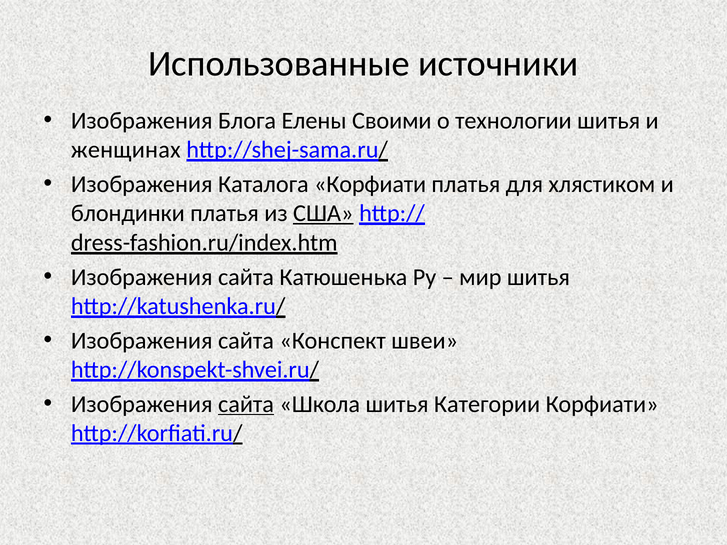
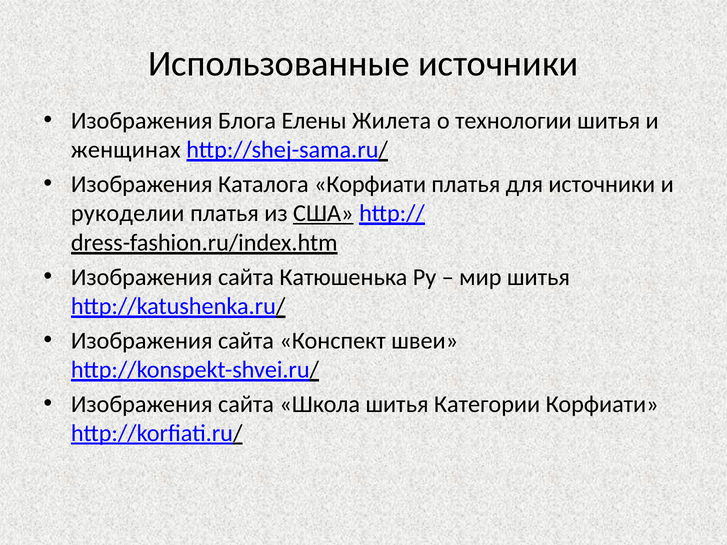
Своими: Своими -> Жилета
для хлястиком: хлястиком -> источники
блондинки: блондинки -> рукоделии
сайта at (246, 404) underline: present -> none
